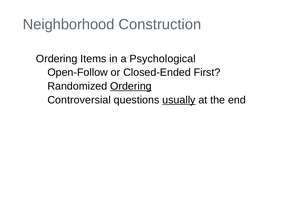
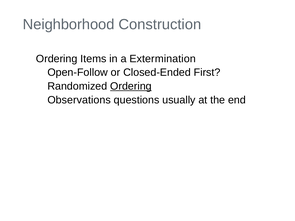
Psychological: Psychological -> Extermination
Controversial: Controversial -> Observations
usually underline: present -> none
